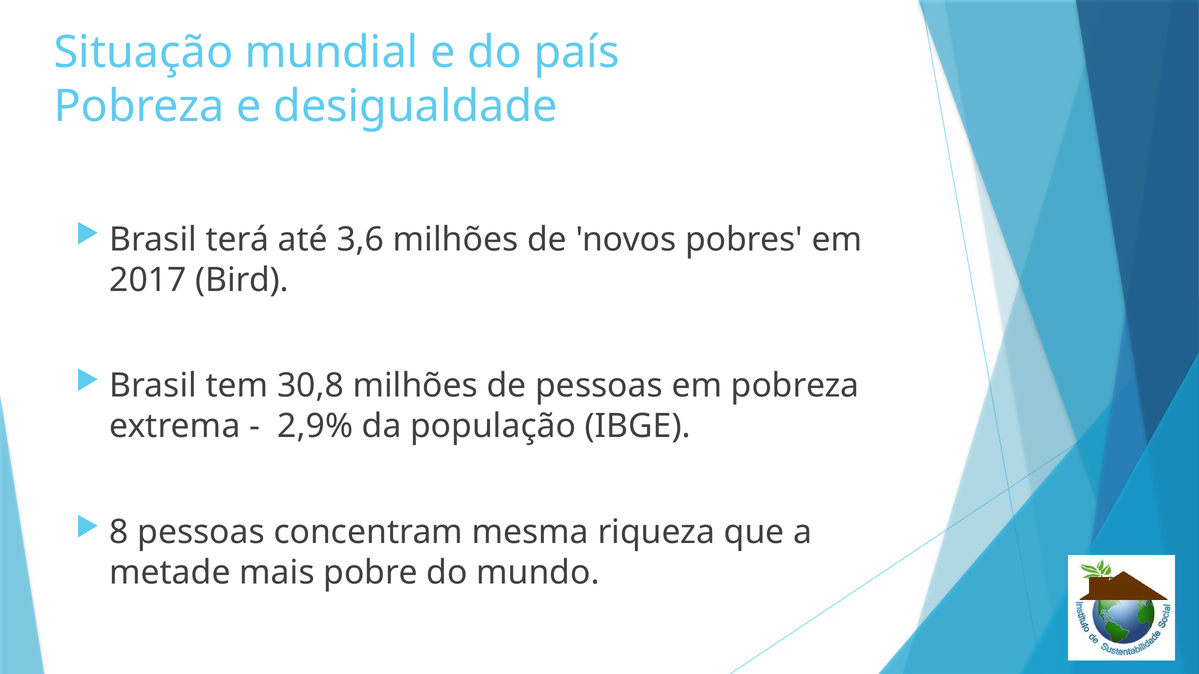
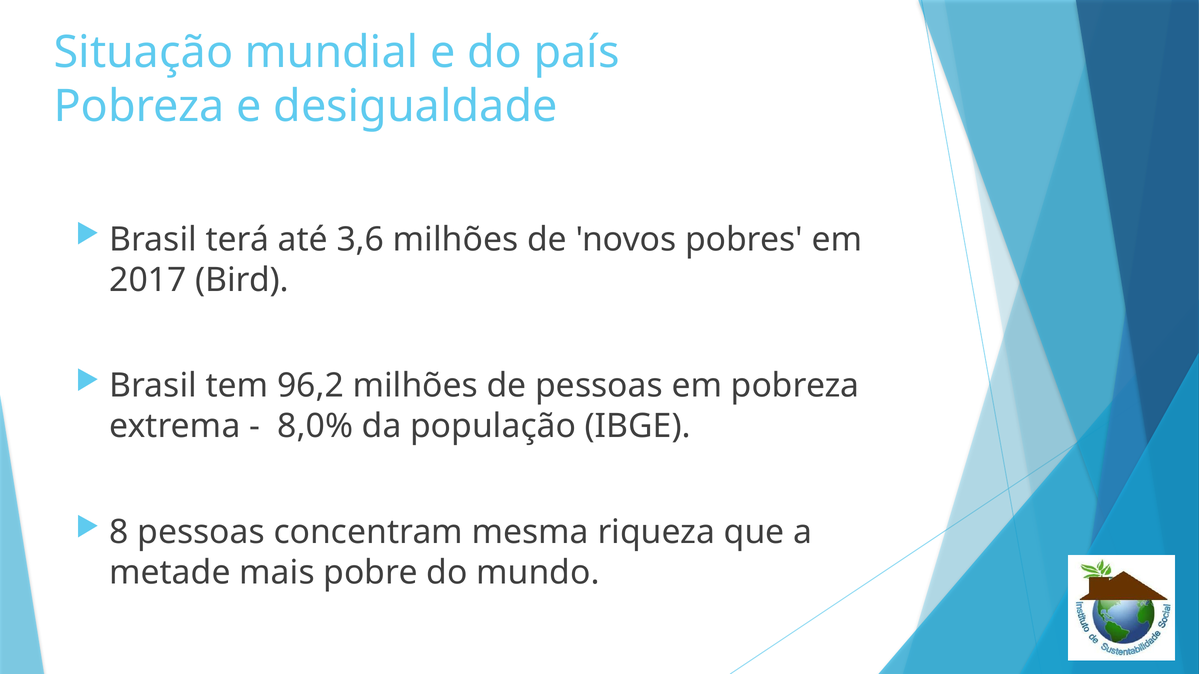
30,8: 30,8 -> 96,2
2,9%: 2,9% -> 8,0%
